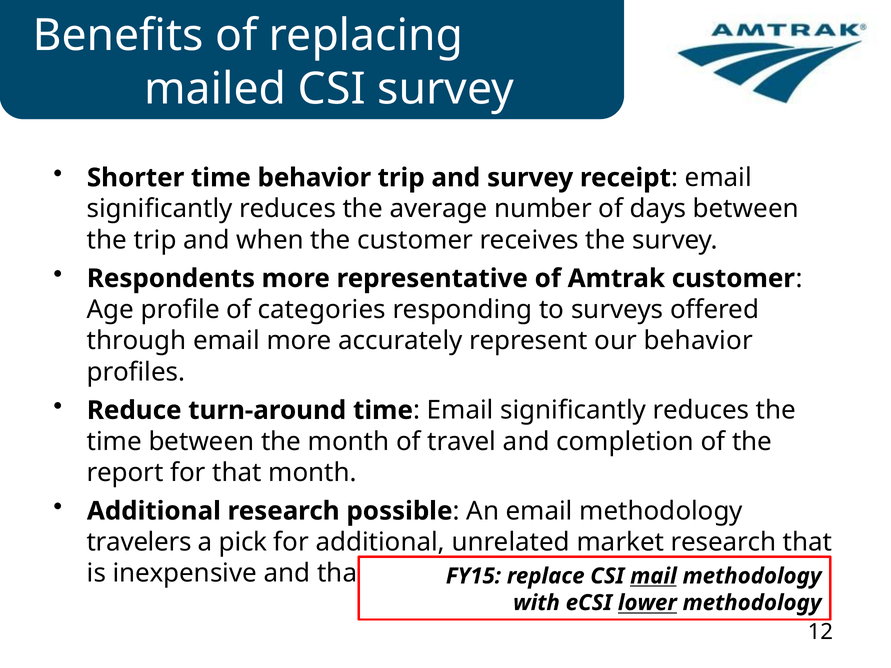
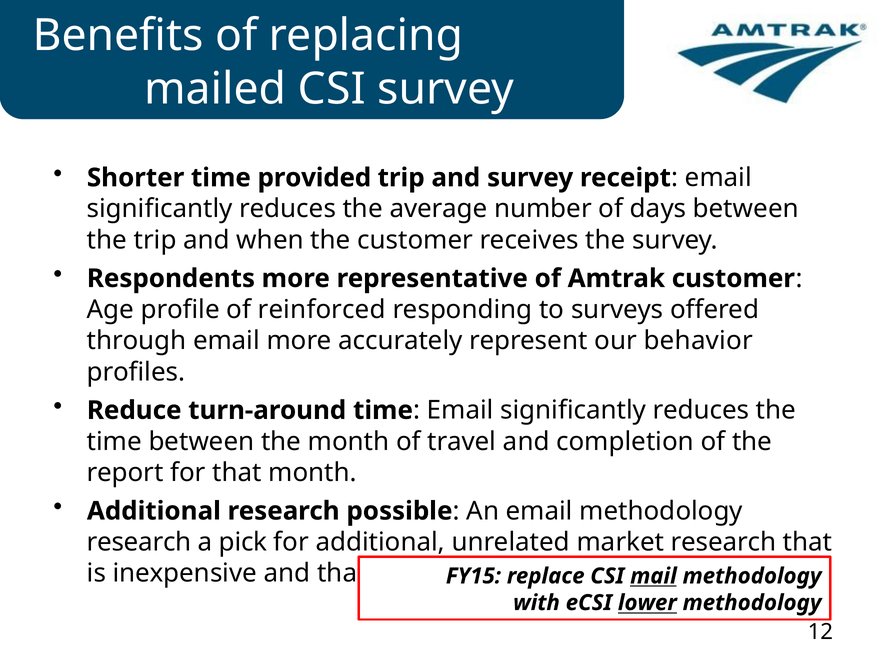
time behavior: behavior -> provided
categories: categories -> reinforced
travelers at (139, 542): travelers -> research
